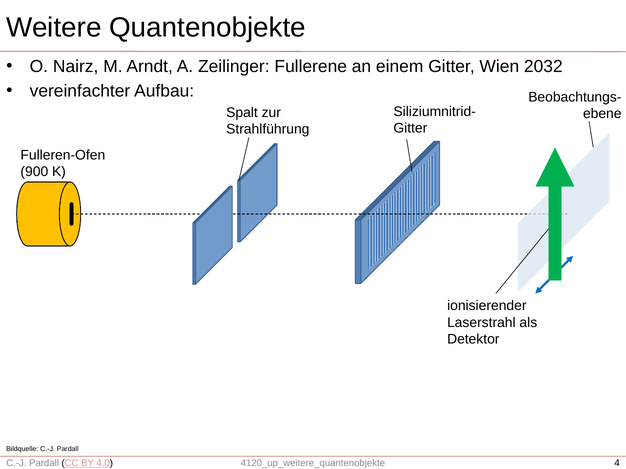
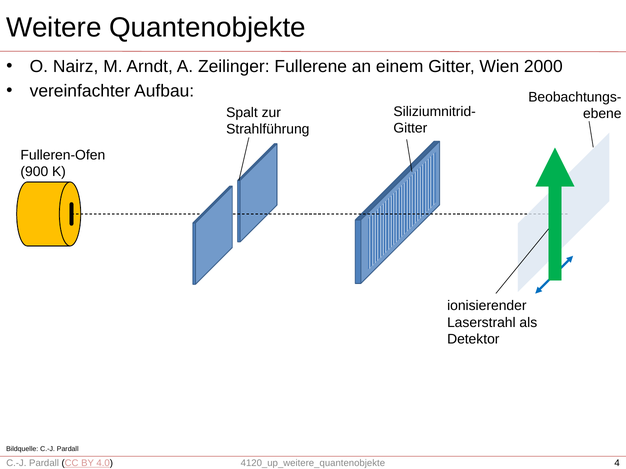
2032: 2032 -> 2000
